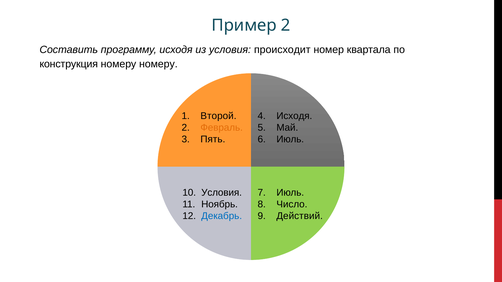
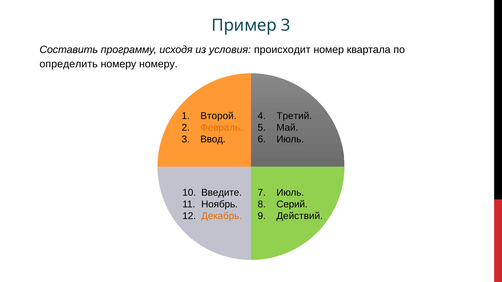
Пример 2: 2 -> 3
конструкция: конструкция -> определить
4 Исходя: Исходя -> Третий
Пять: Пять -> Ввод
Условия at (222, 193): Условия -> Введите
Число: Число -> Серий
Декабрь colour: blue -> orange
